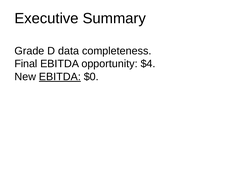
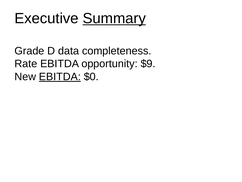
Summary underline: none -> present
Final: Final -> Rate
$4: $4 -> $9
